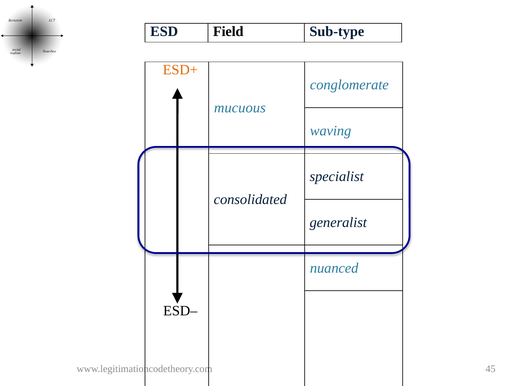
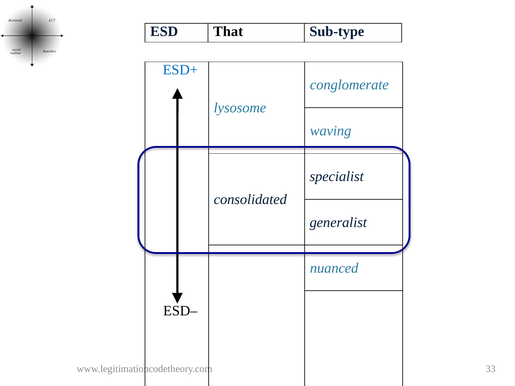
Field: Field -> That
ESD+ colour: orange -> blue
mucuous: mucuous -> lysosome
45: 45 -> 33
